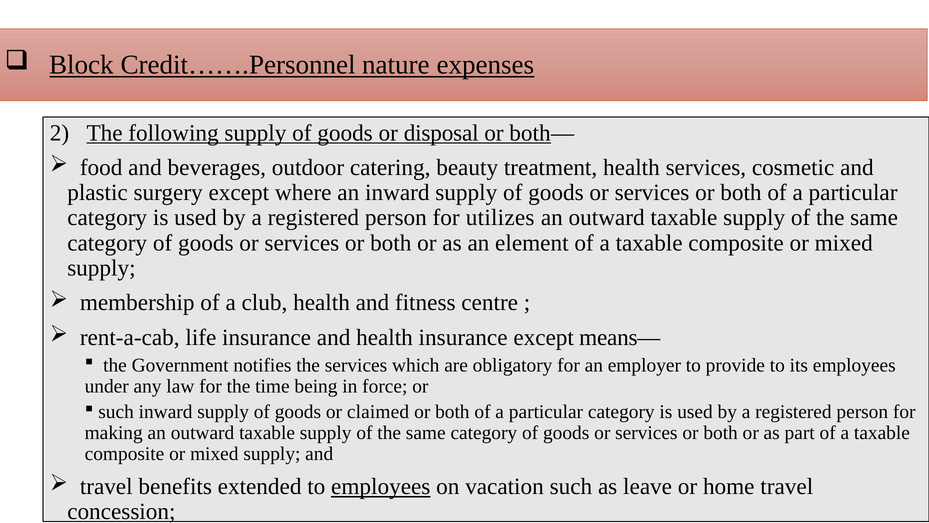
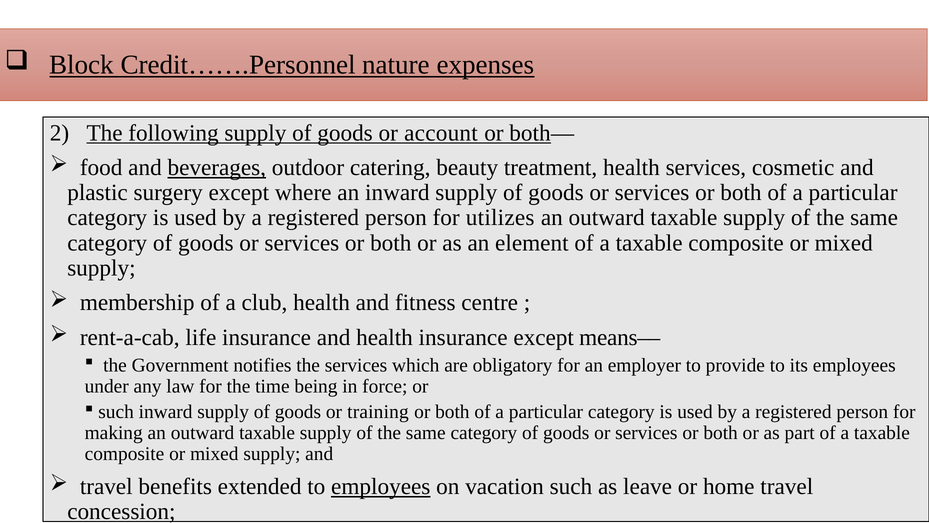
disposal: disposal -> account
beverages underline: none -> present
claimed: claimed -> training
